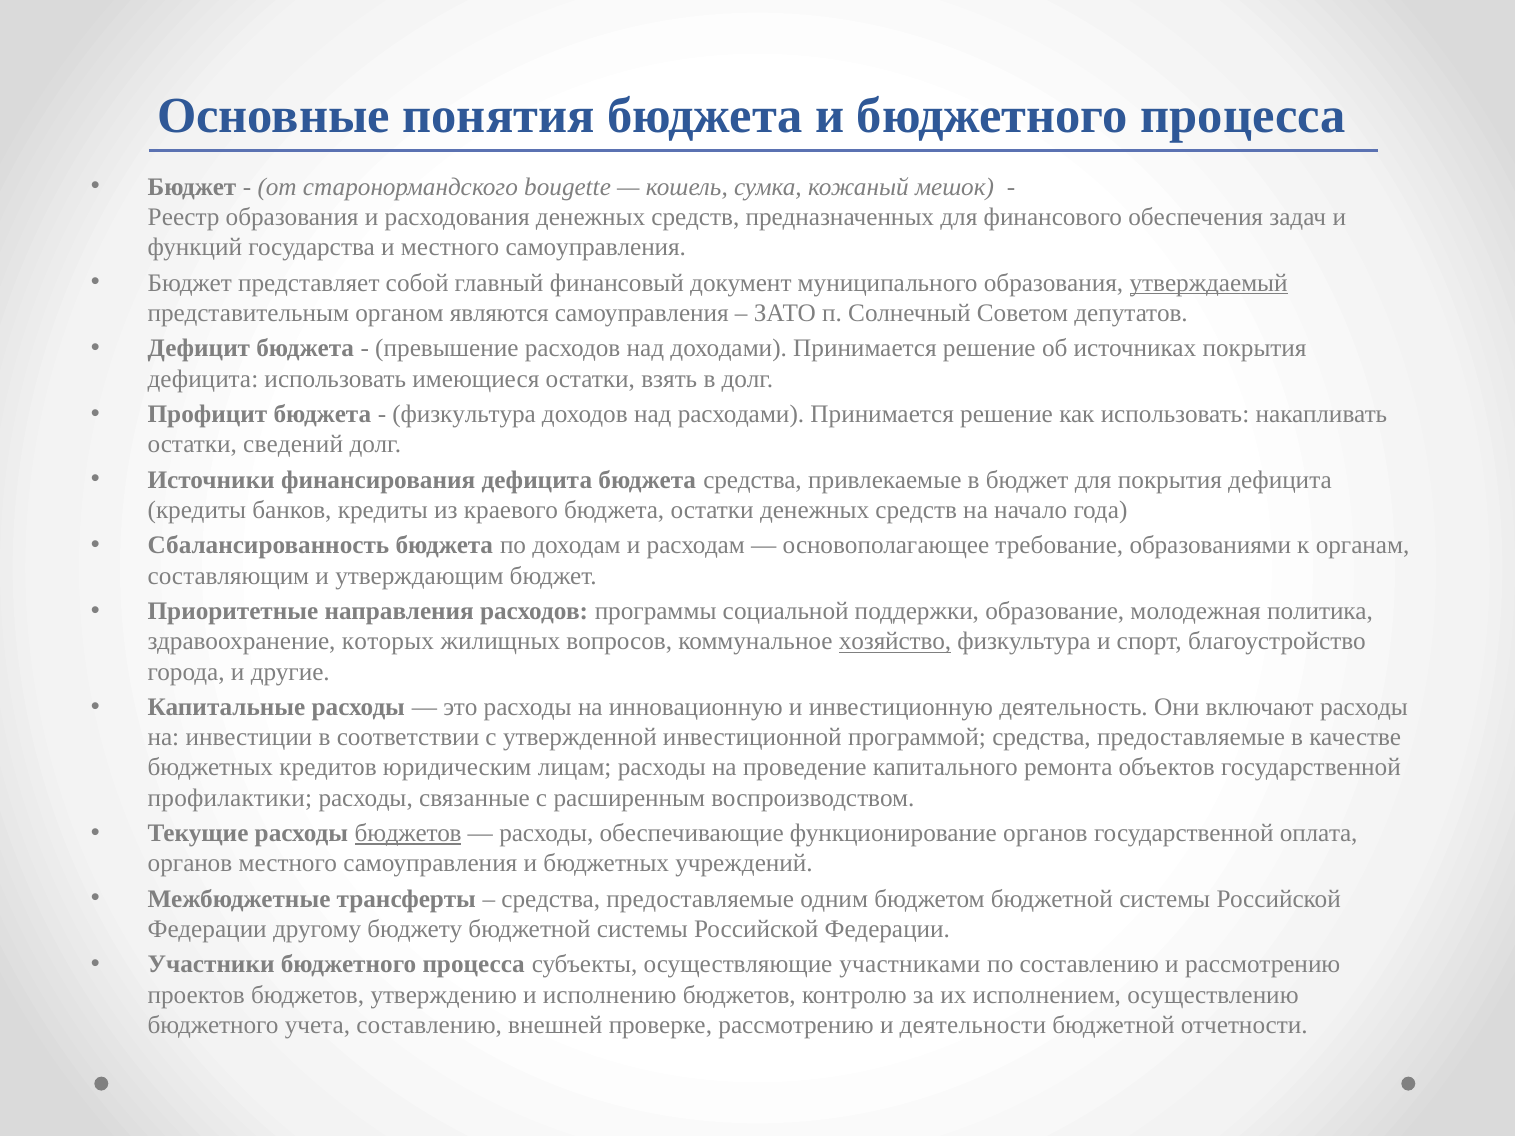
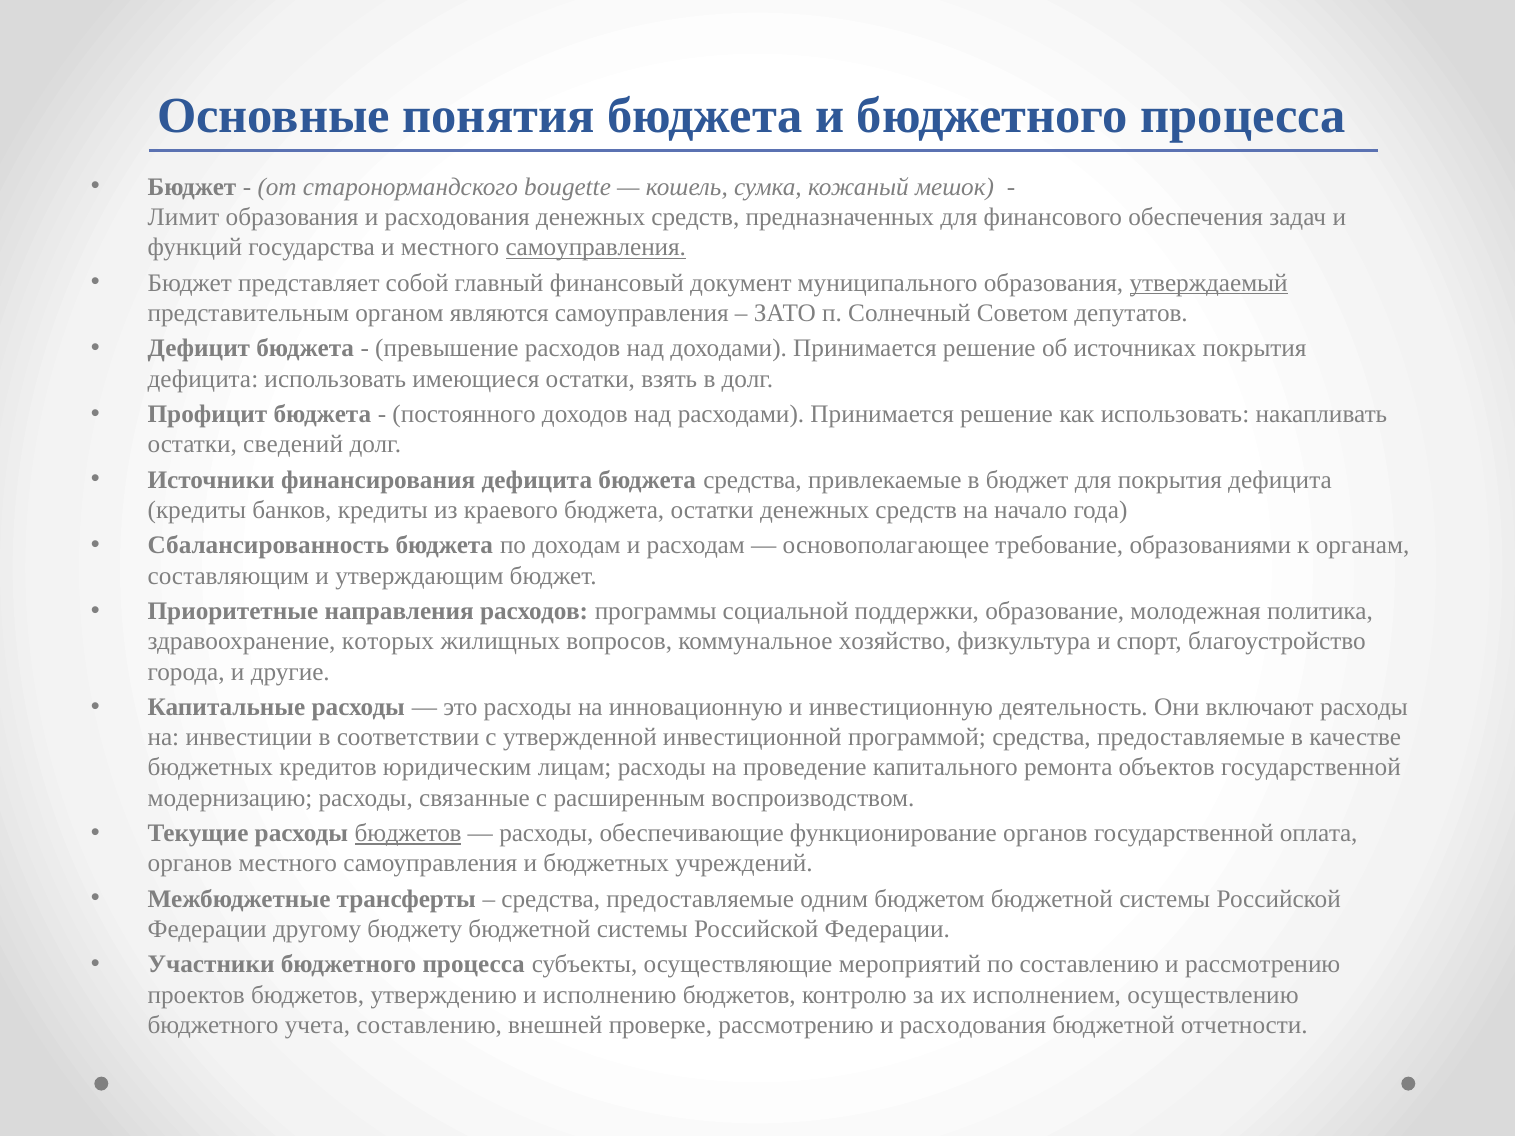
Реестр: Реестр -> Лимит
самоуправления at (596, 248) underline: none -> present
физкультура at (464, 414): физкультура -> постоянного
хозяйство underline: present -> none
профилактики: профилактики -> модернизацию
участниками: участниками -> мероприятий
рассмотрению и деятельности: деятельности -> расходования
